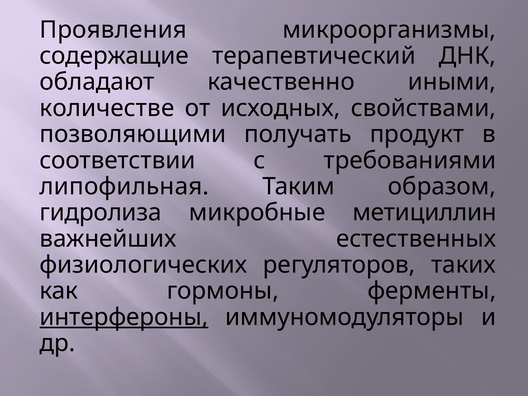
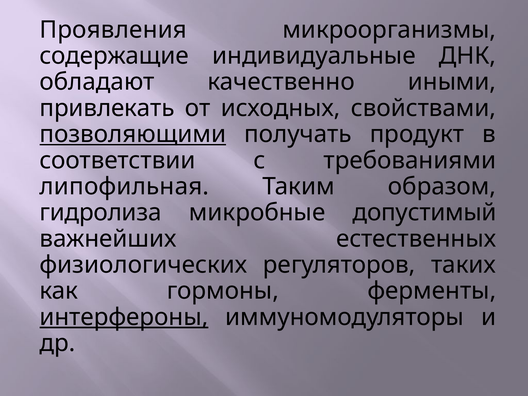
терапевтический: терапевтический -> индивидуальные
количестве: количестве -> привлекать
позволяющими underline: none -> present
метициллин: метициллин -> допустимый
